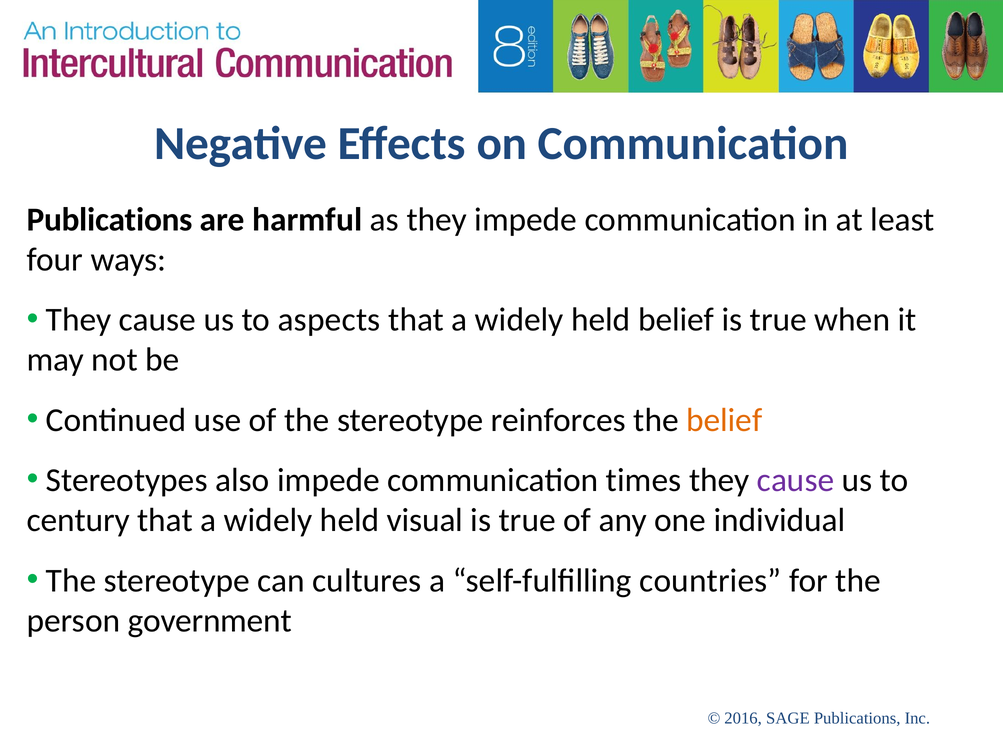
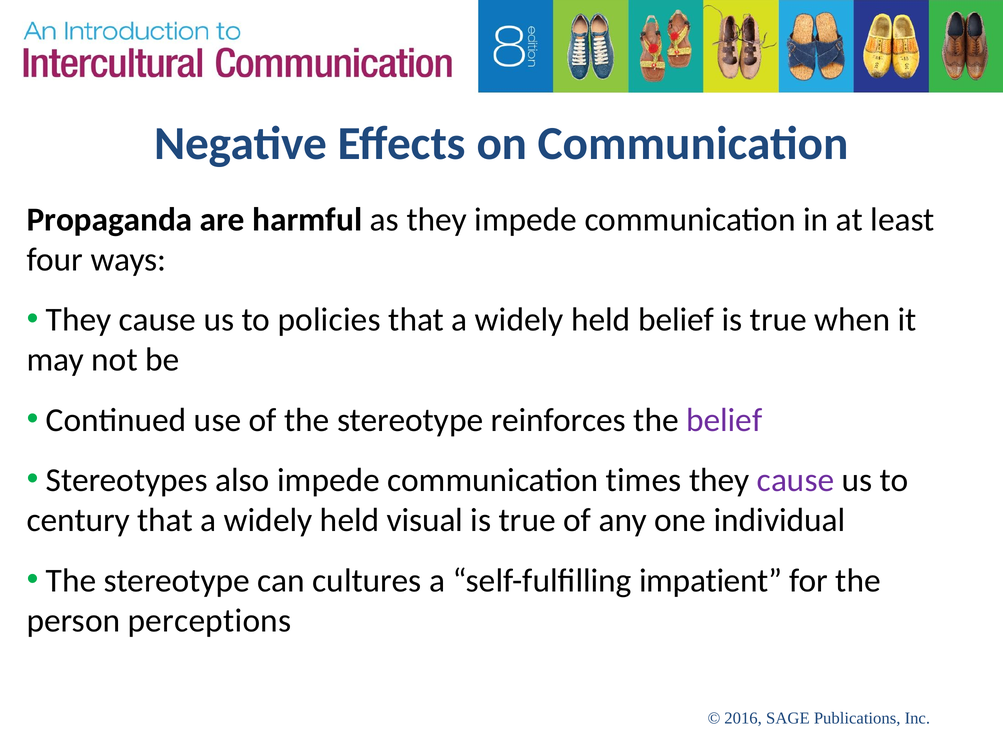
Publications at (110, 220): Publications -> Propaganda
aspects: aspects -> policies
belief at (724, 420) colour: orange -> purple
countries: countries -> impatient
government: government -> perceptions
